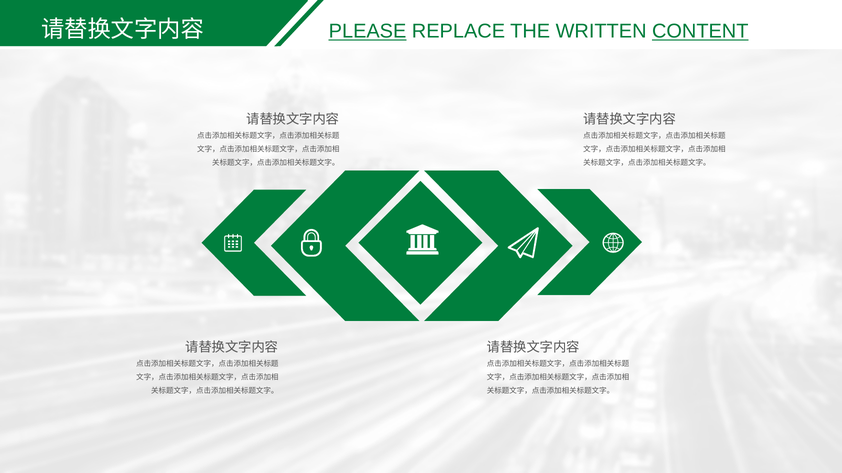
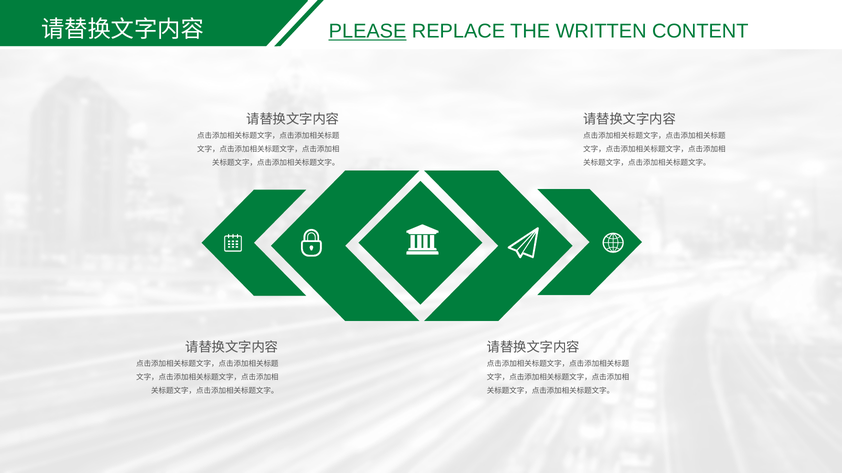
CONTENT underline: present -> none
